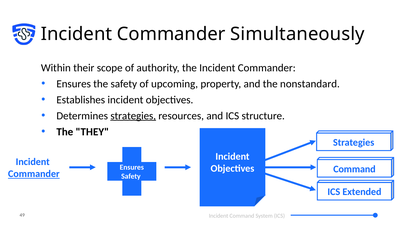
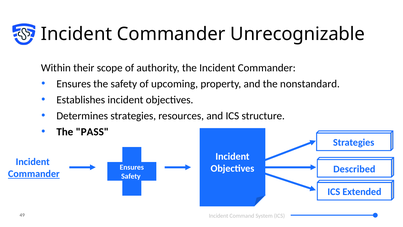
Simultaneously: Simultaneously -> Unrecognizable
strategies at (133, 116) underline: present -> none
THEY: THEY -> PASS
Command at (354, 169): Command -> Described
